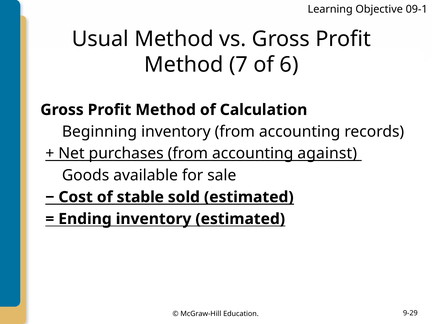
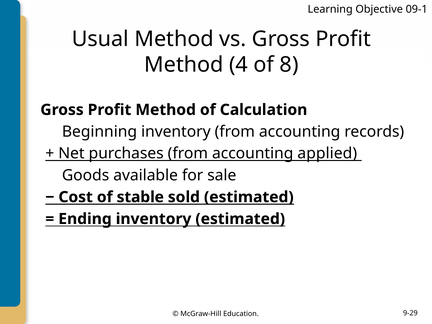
7: 7 -> 4
6: 6 -> 8
against: against -> applied
